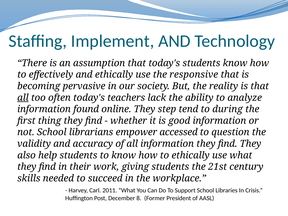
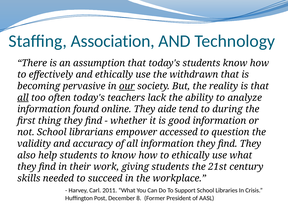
Implement: Implement -> Association
responsive: responsive -> withdrawn
our underline: none -> present
step: step -> aide
